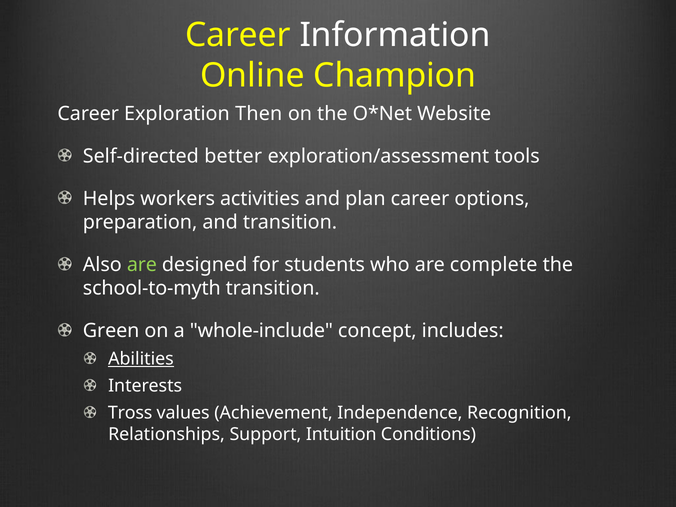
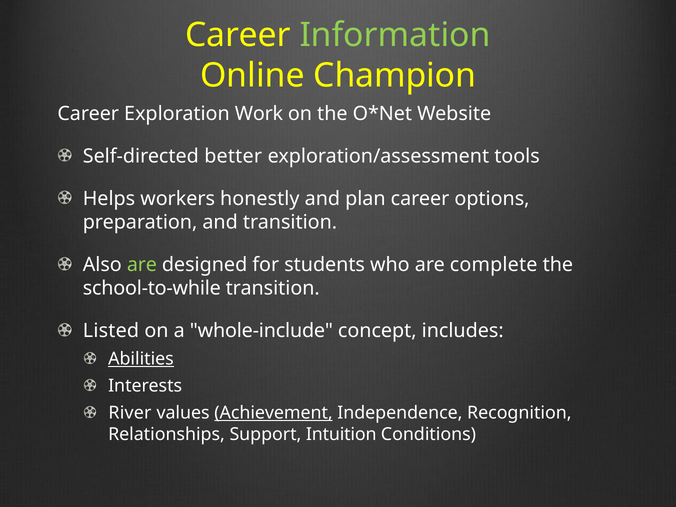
Information colour: white -> light green
Then: Then -> Work
activities: activities -> honestly
school-to-myth: school-to-myth -> school-to-while
Green: Green -> Listed
Tross: Tross -> River
Achievement underline: none -> present
